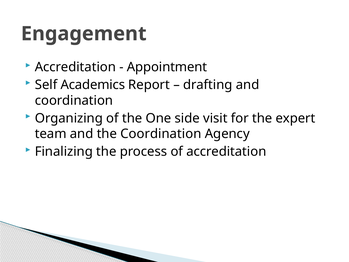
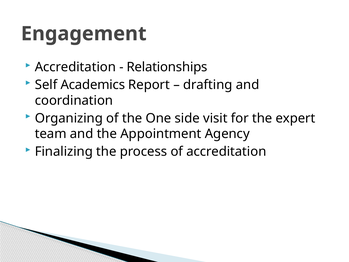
Appointment: Appointment -> Relationships
the Coordination: Coordination -> Appointment
